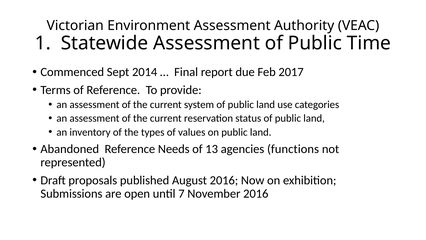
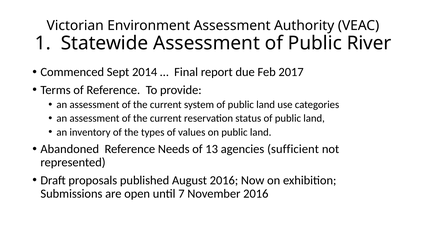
Time: Time -> River
functions: functions -> sufficient
